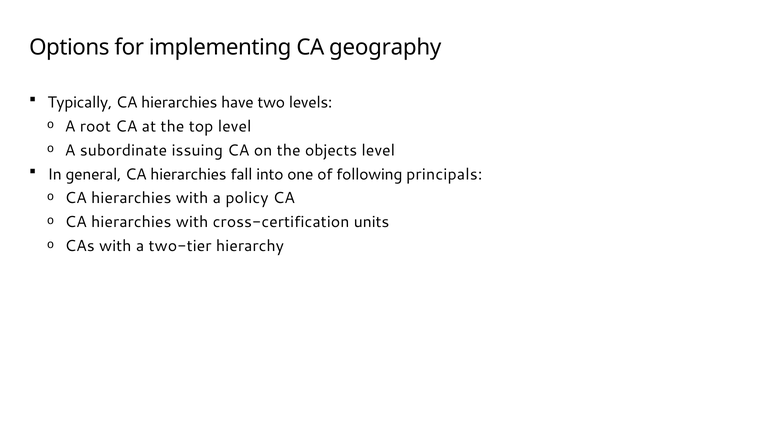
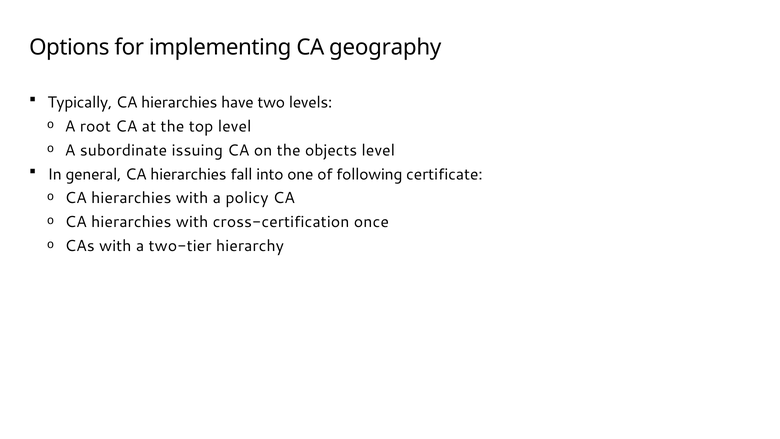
principals: principals -> certificate
units: units -> once
